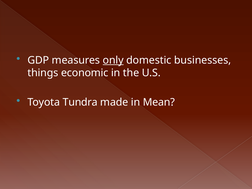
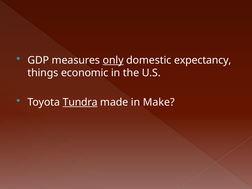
businesses: businesses -> expectancy
Tundra underline: none -> present
Mean: Mean -> Make
